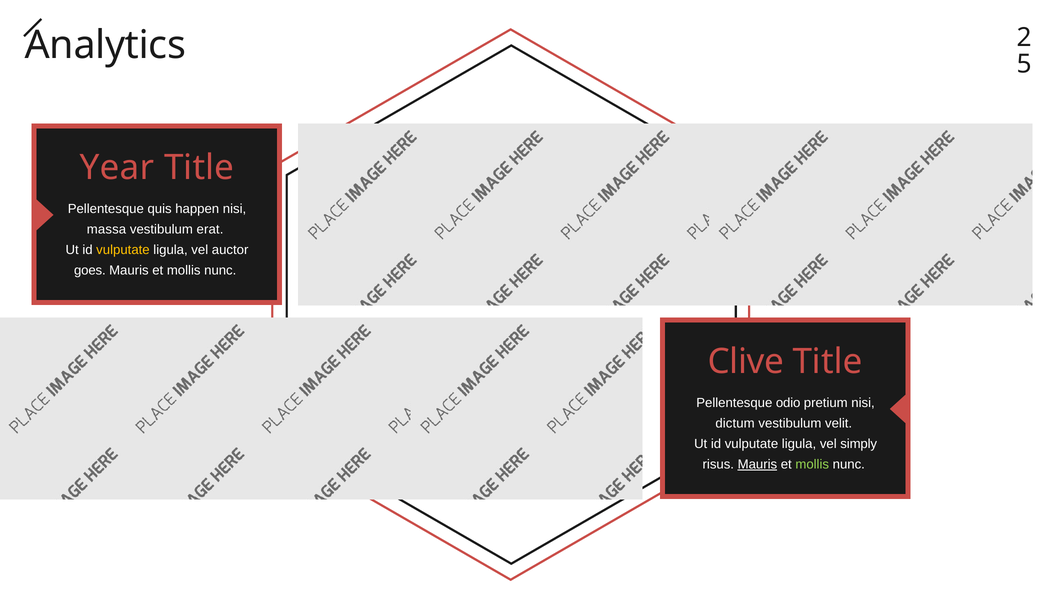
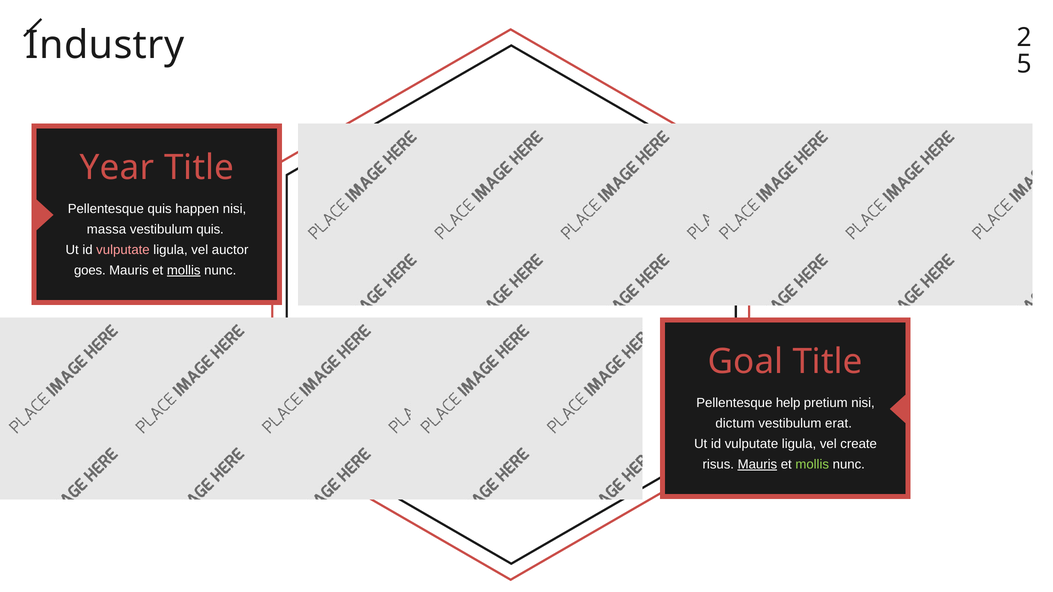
Analytics: Analytics -> Industry
vestibulum erat: erat -> quis
vulputate at (123, 250) colour: yellow -> pink
mollis at (184, 271) underline: none -> present
Clive: Clive -> Goal
odio: odio -> help
velit: velit -> erat
simply: simply -> create
